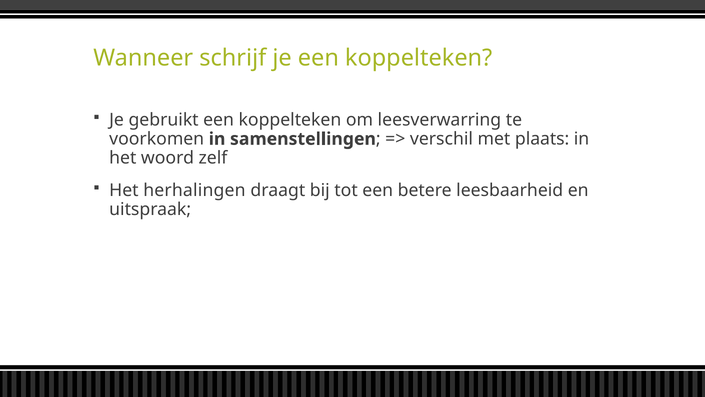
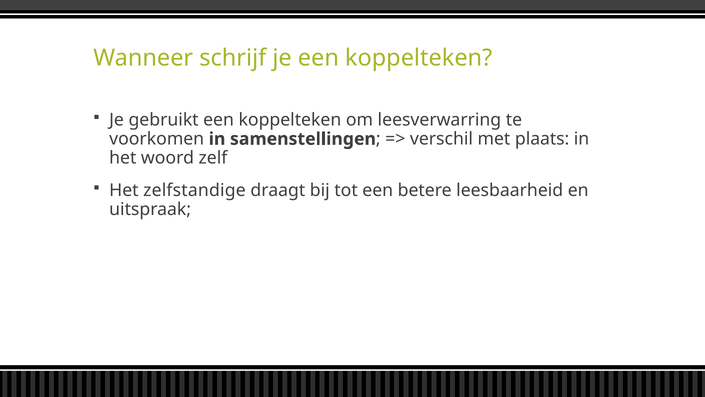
herhalingen: herhalingen -> zelfstandige
